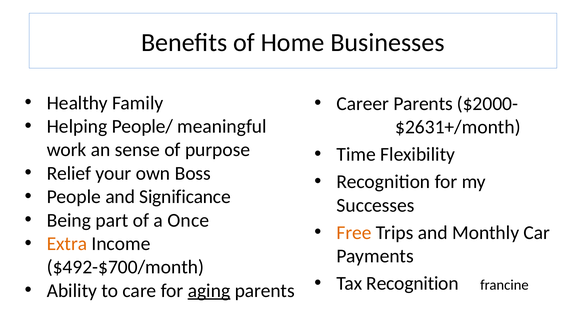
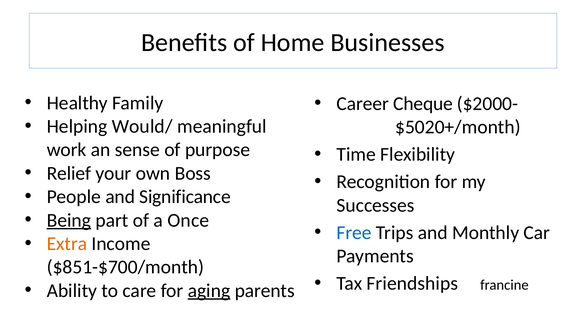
Career Parents: Parents -> Cheque
People/: People/ -> Would/
$2631+/month: $2631+/month -> $5020+/month
Being underline: none -> present
Free colour: orange -> blue
$492-$700/month: $492-$700/month -> $851-$700/month
Tax Recognition: Recognition -> Friendships
